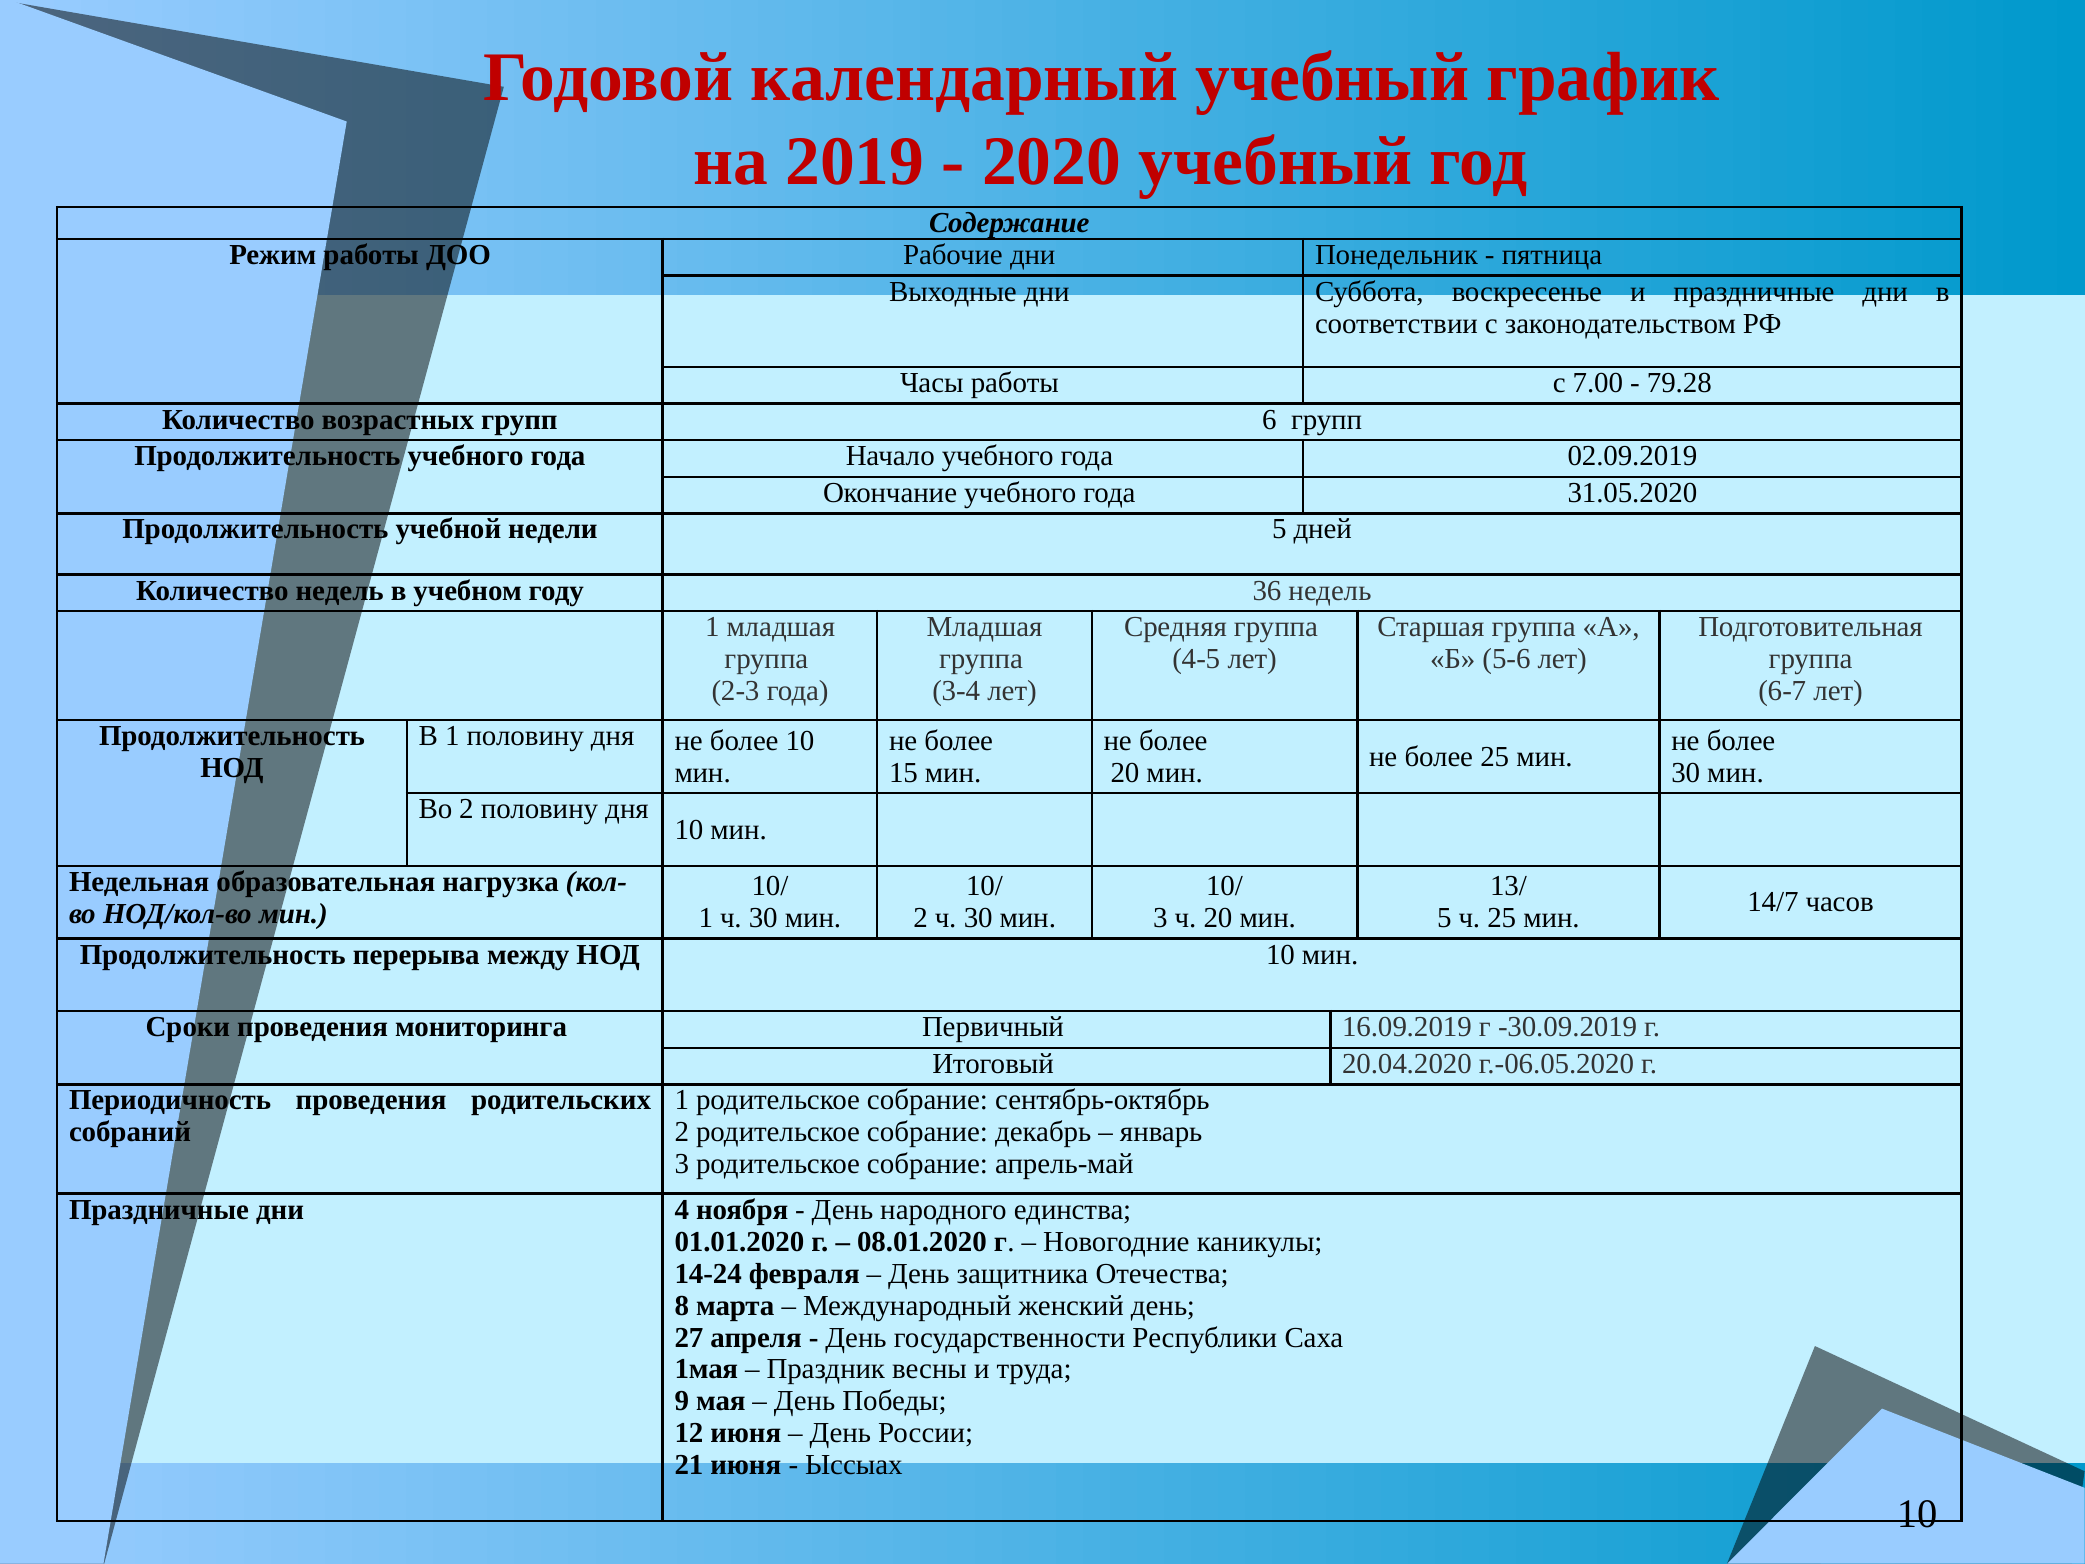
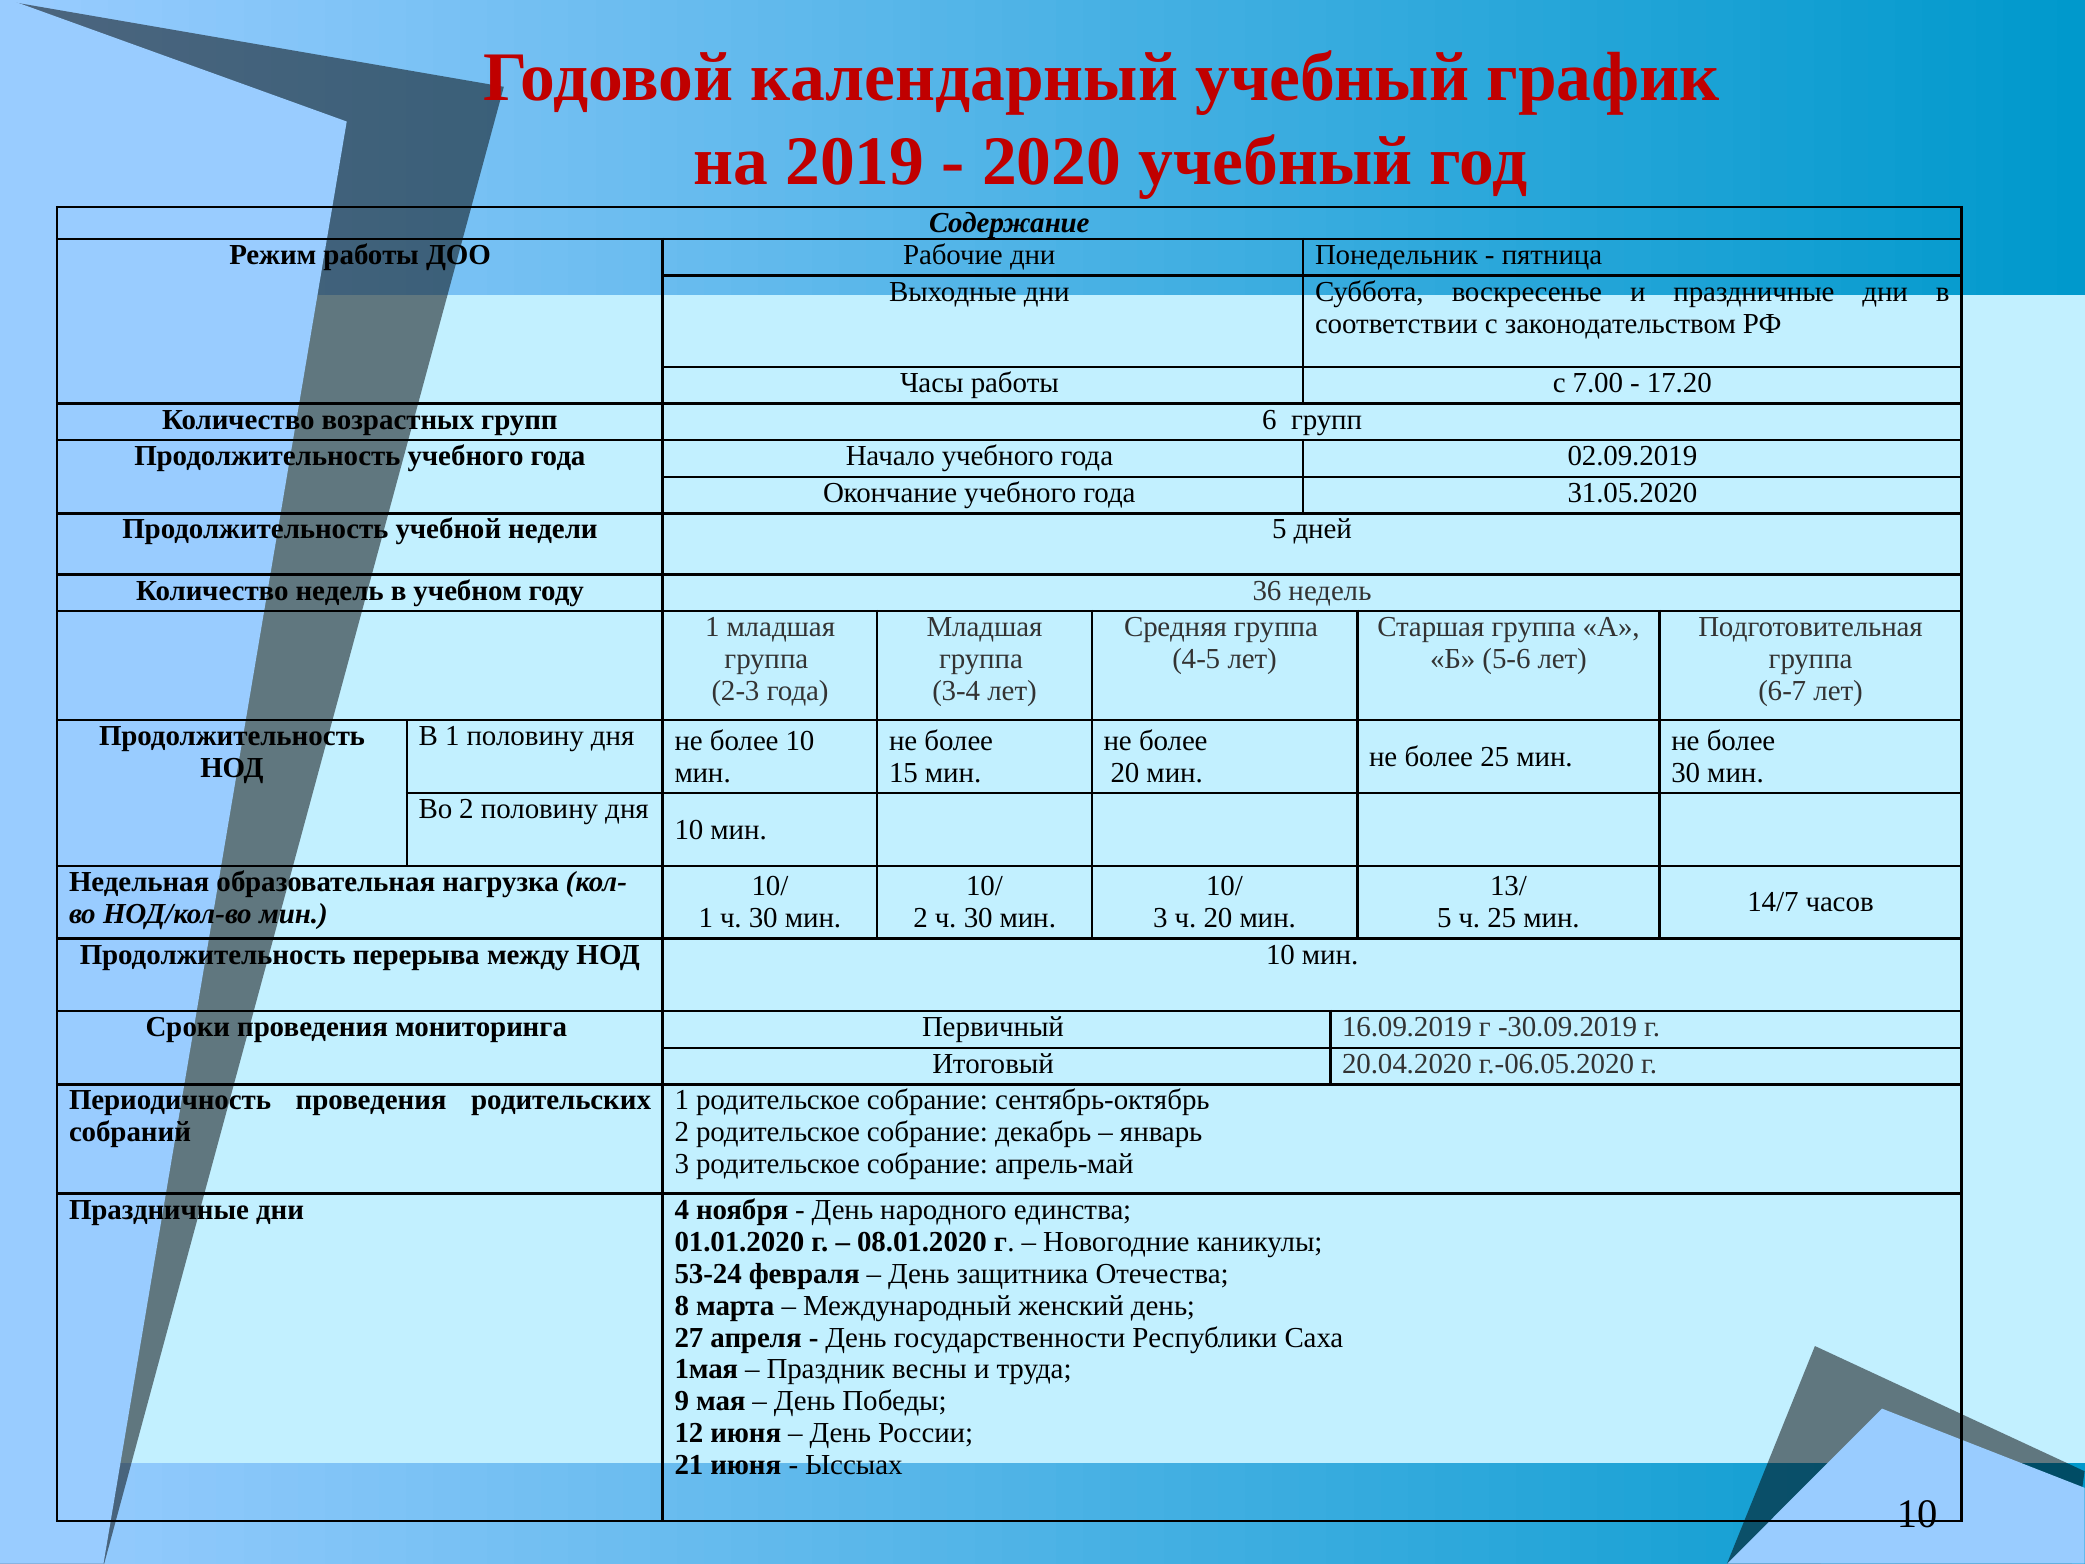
79.28: 79.28 -> 17.20
14-24: 14-24 -> 53-24
